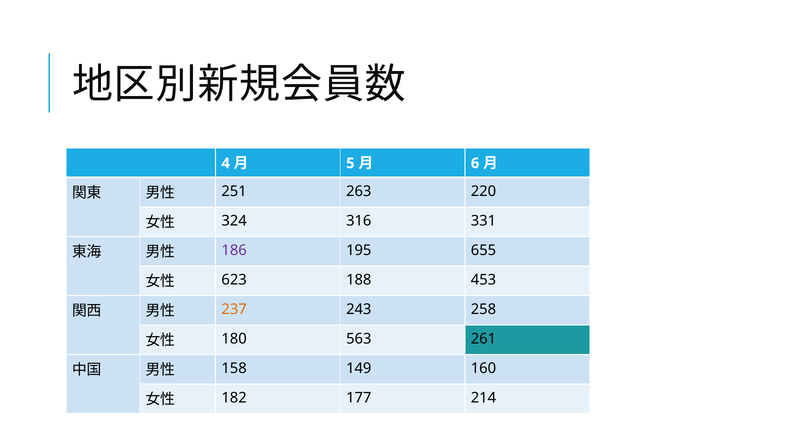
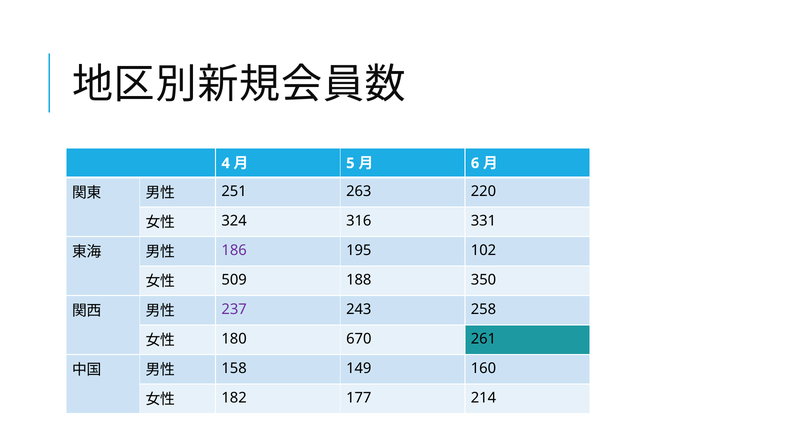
655: 655 -> 102
623: 623 -> 509
453: 453 -> 350
237 colour: orange -> purple
563: 563 -> 670
